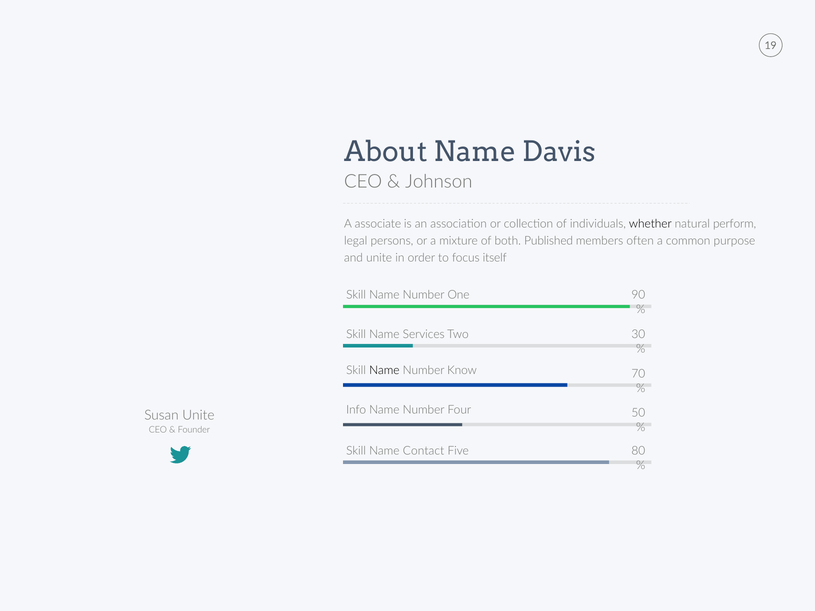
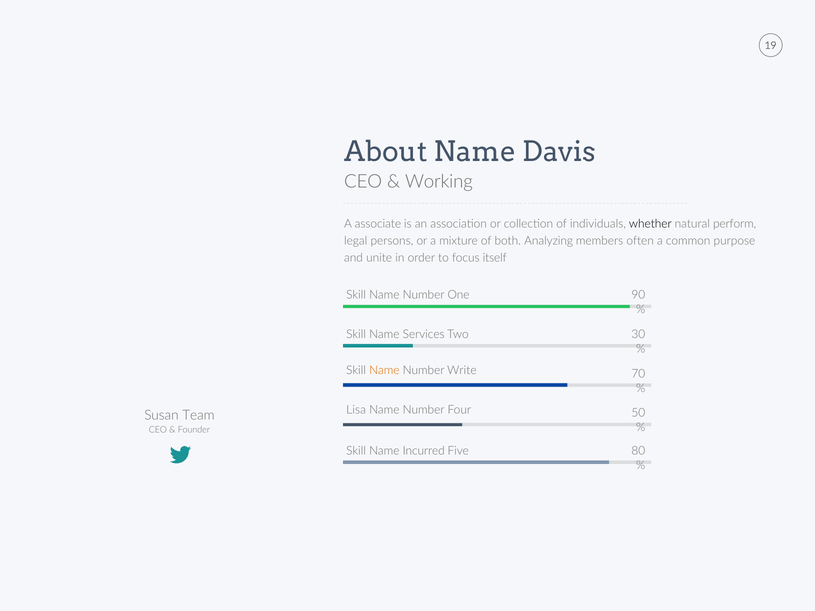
Johnson: Johnson -> Working
Published: Published -> Analyzing
Name at (384, 371) colour: black -> orange
Know: Know -> Write
Info: Info -> Lisa
Susan Unite: Unite -> Team
Contact: Contact -> Incurred
